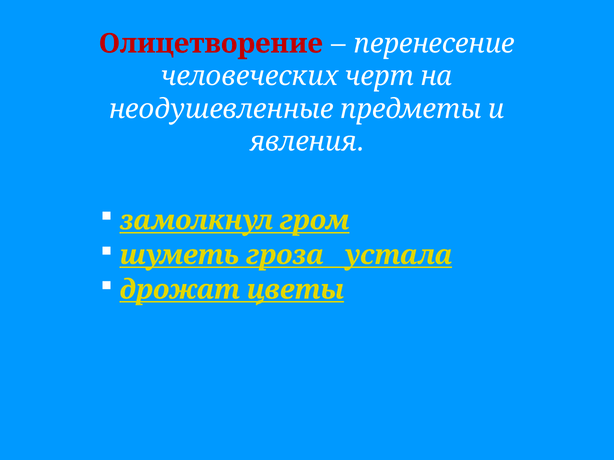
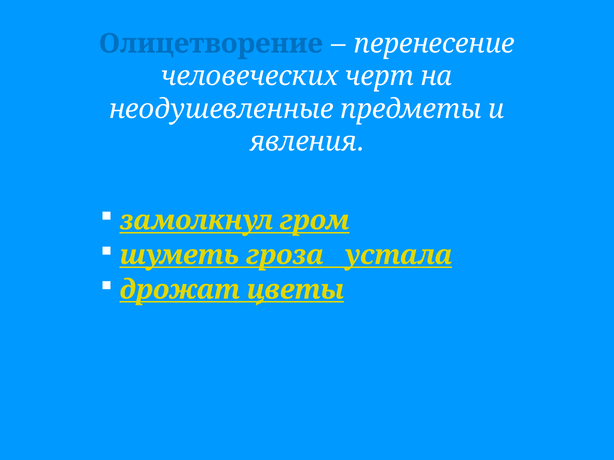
Олицетворение colour: red -> blue
